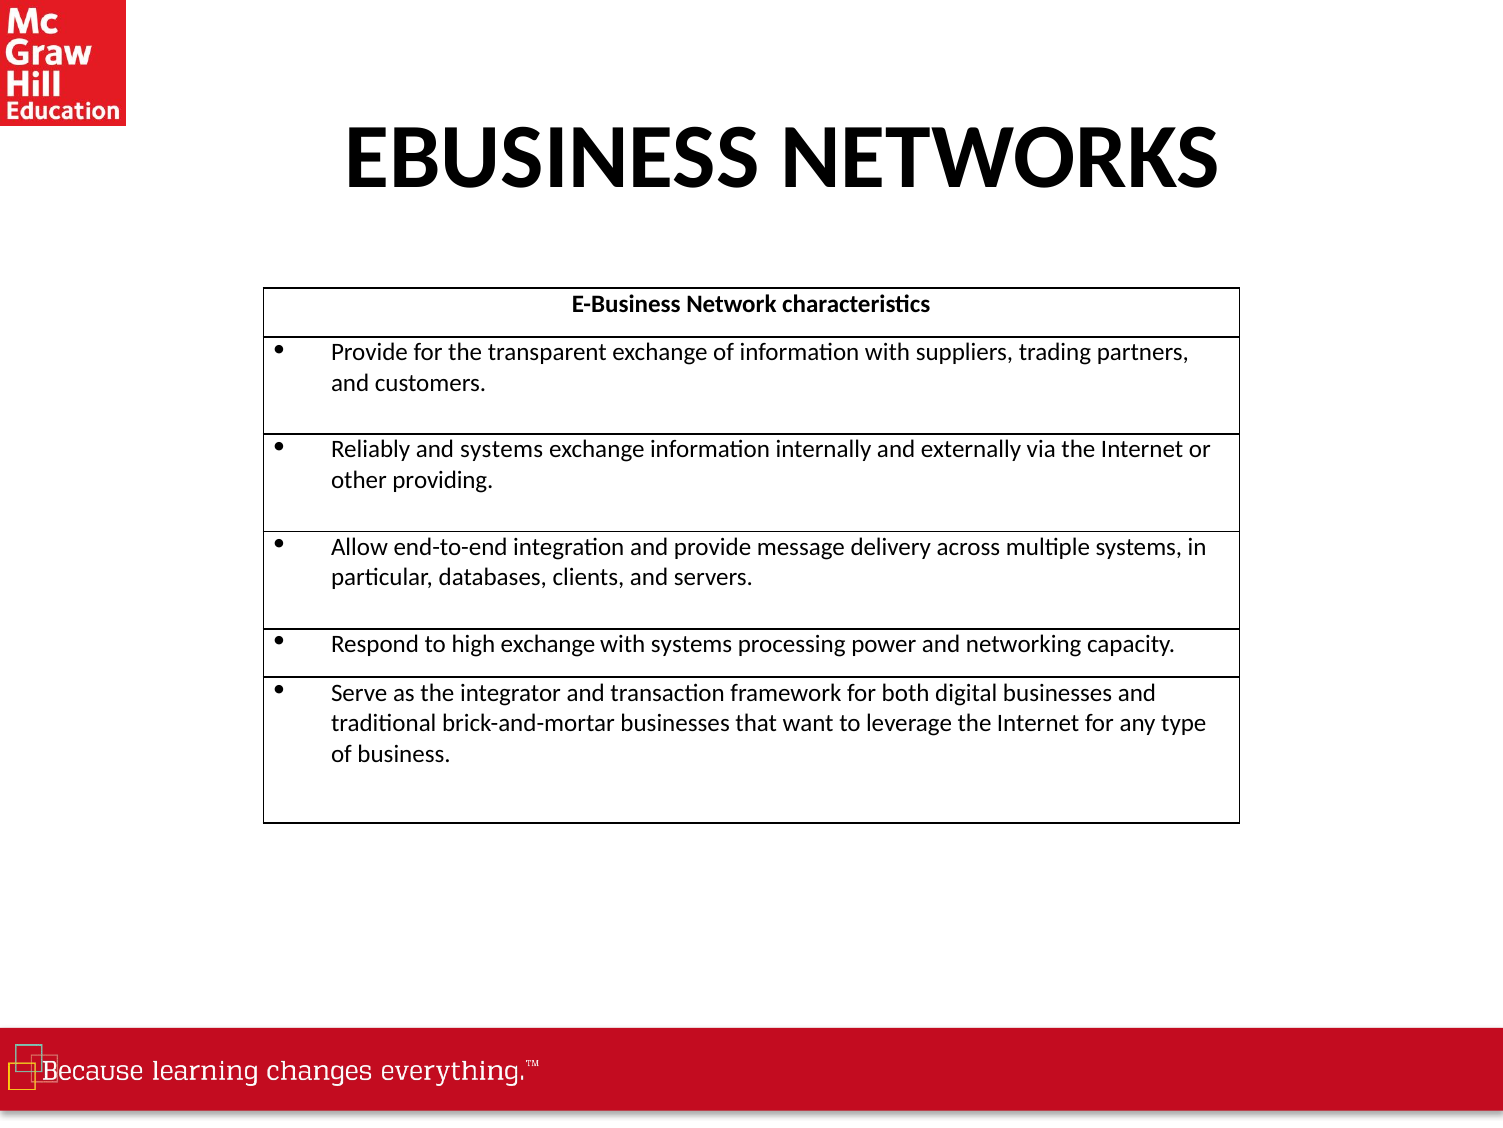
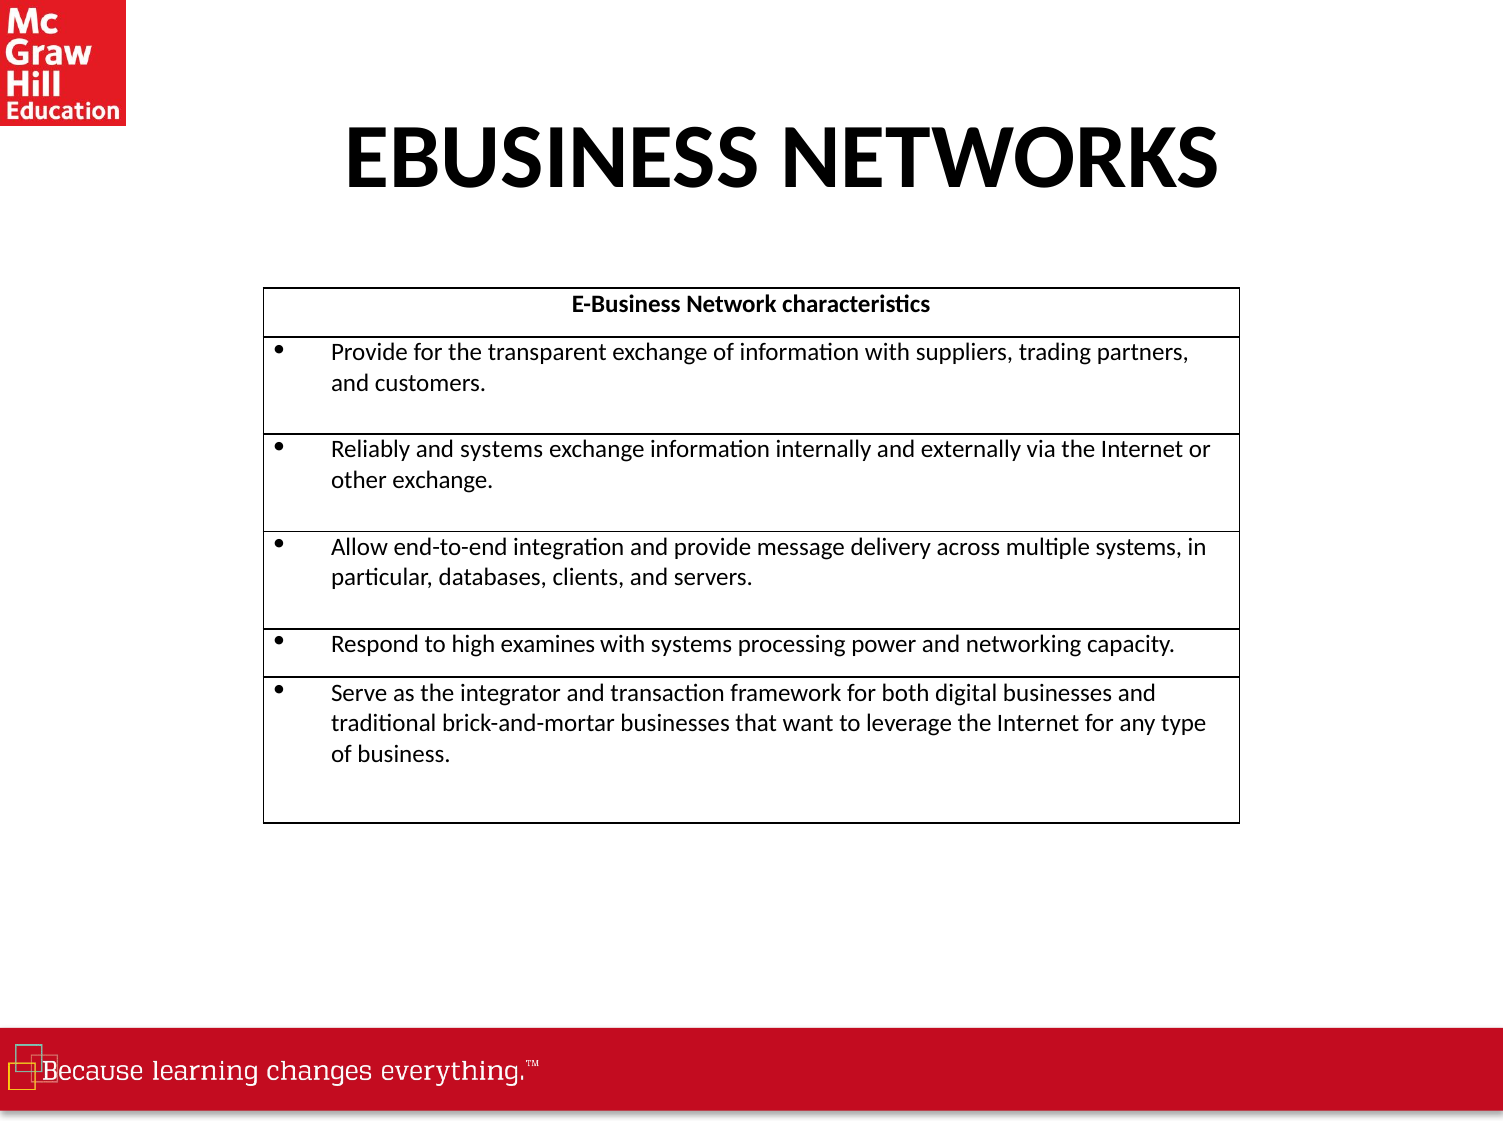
other providing: providing -> exchange
high exchange: exchange -> examines
